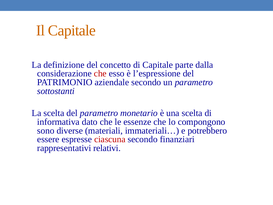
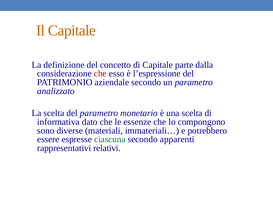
sottostanti: sottostanti -> analizzato
ciascuna colour: red -> green
finanziari: finanziari -> apparenti
